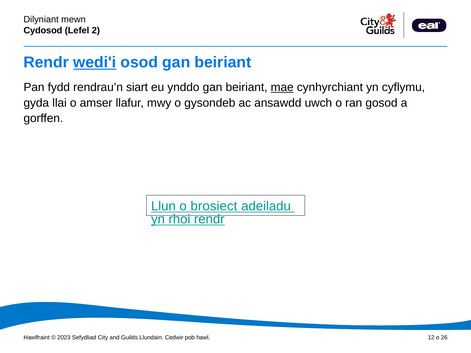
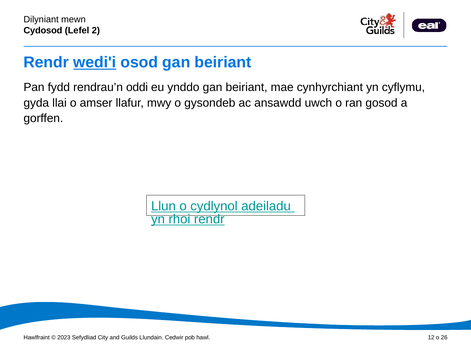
siart: siart -> oddi
mae underline: present -> none
brosiect: brosiect -> cydlynol
